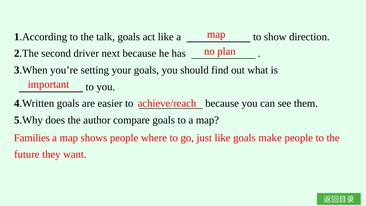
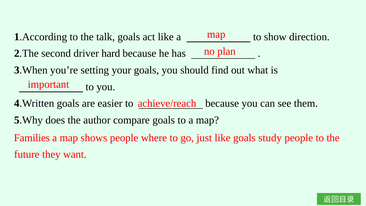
next: next -> hard
make: make -> study
